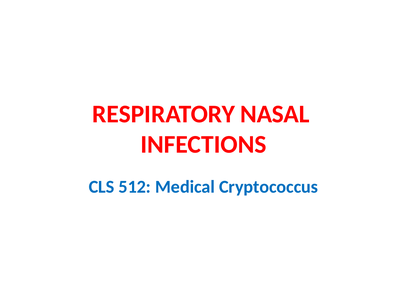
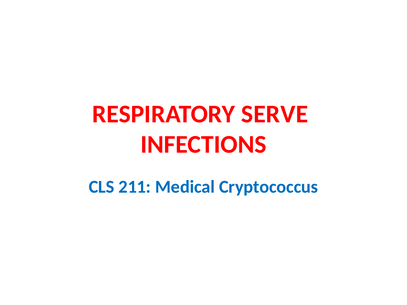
NASAL: NASAL -> SERVE
512: 512 -> 211
